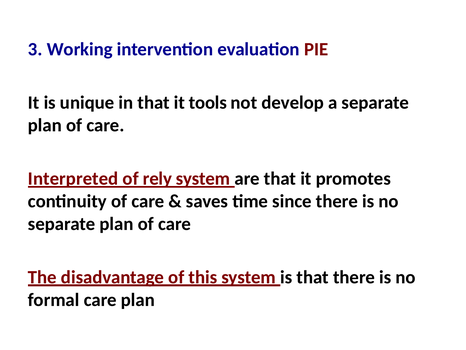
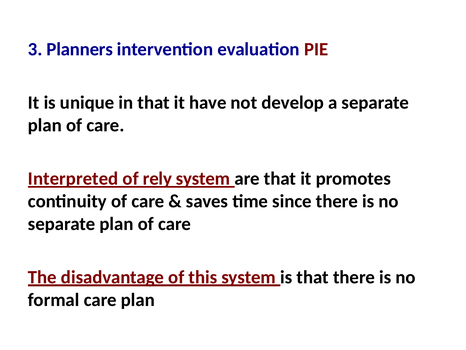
Working: Working -> Planners
tools: tools -> have
